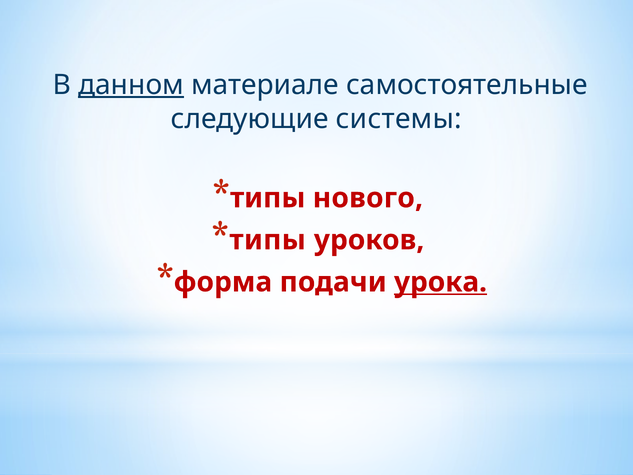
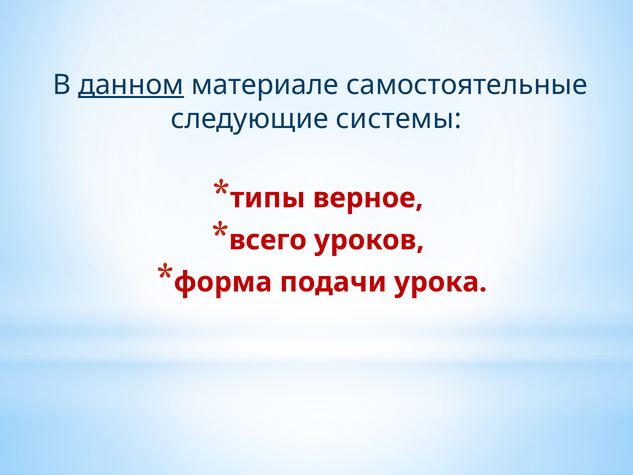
нового: нового -> верное
типы at (268, 240): типы -> всего
урока underline: present -> none
